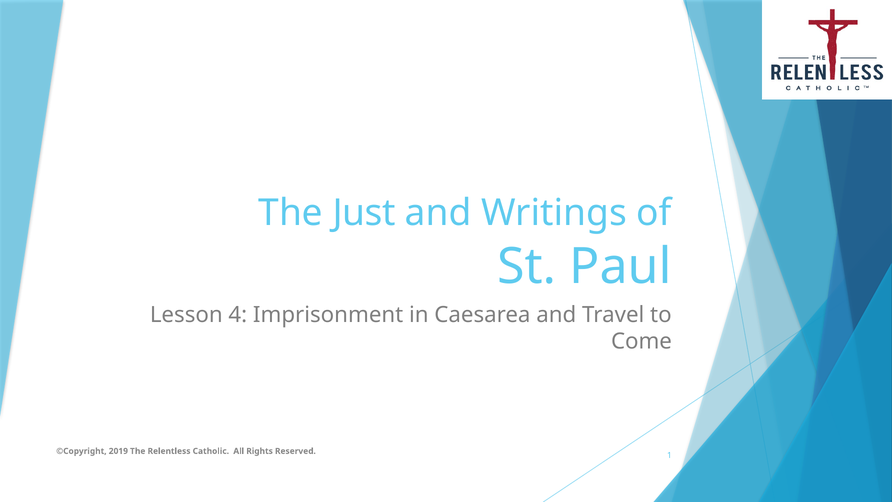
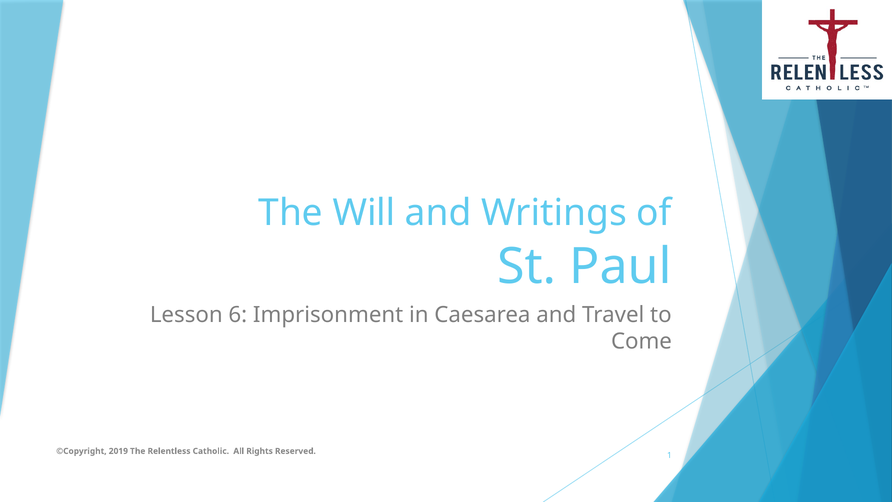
Just: Just -> Will
4: 4 -> 6
